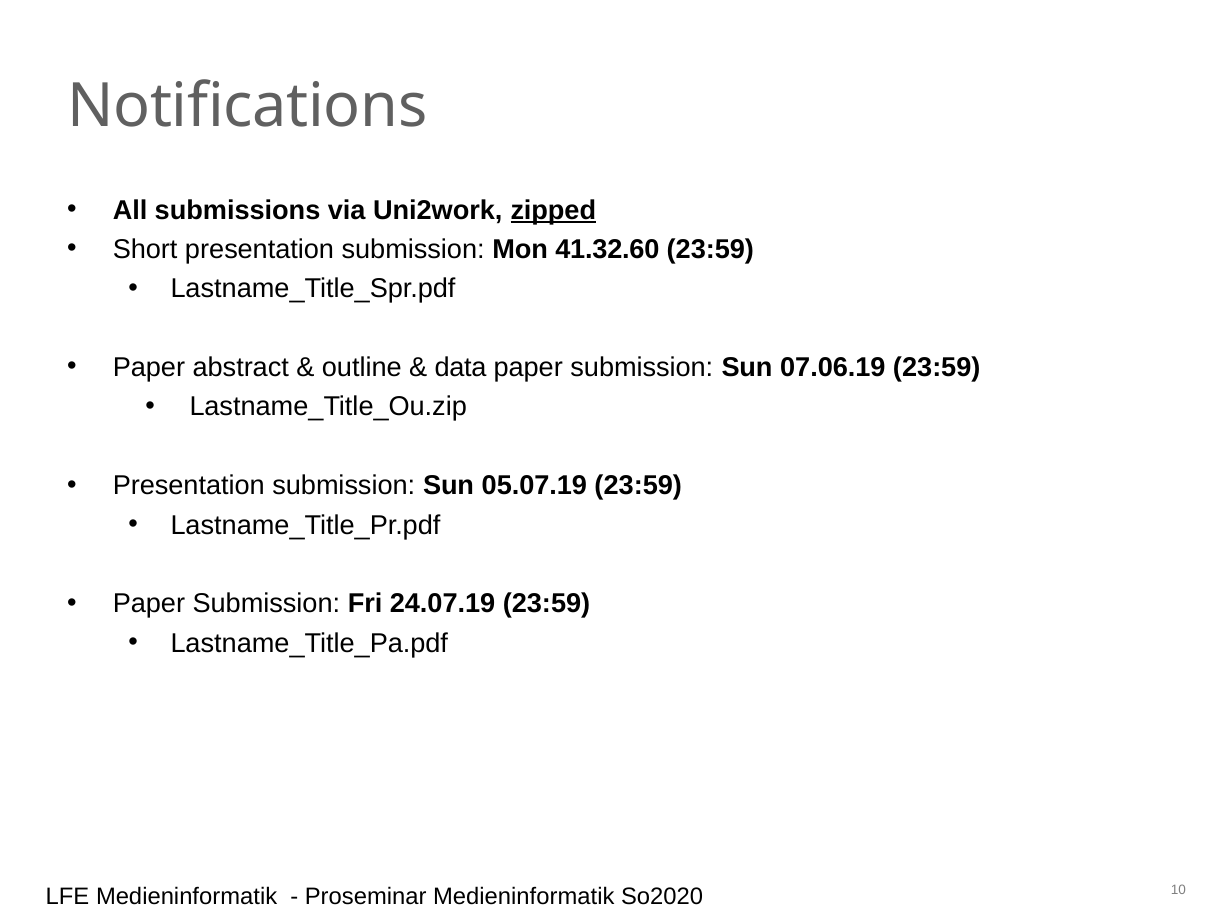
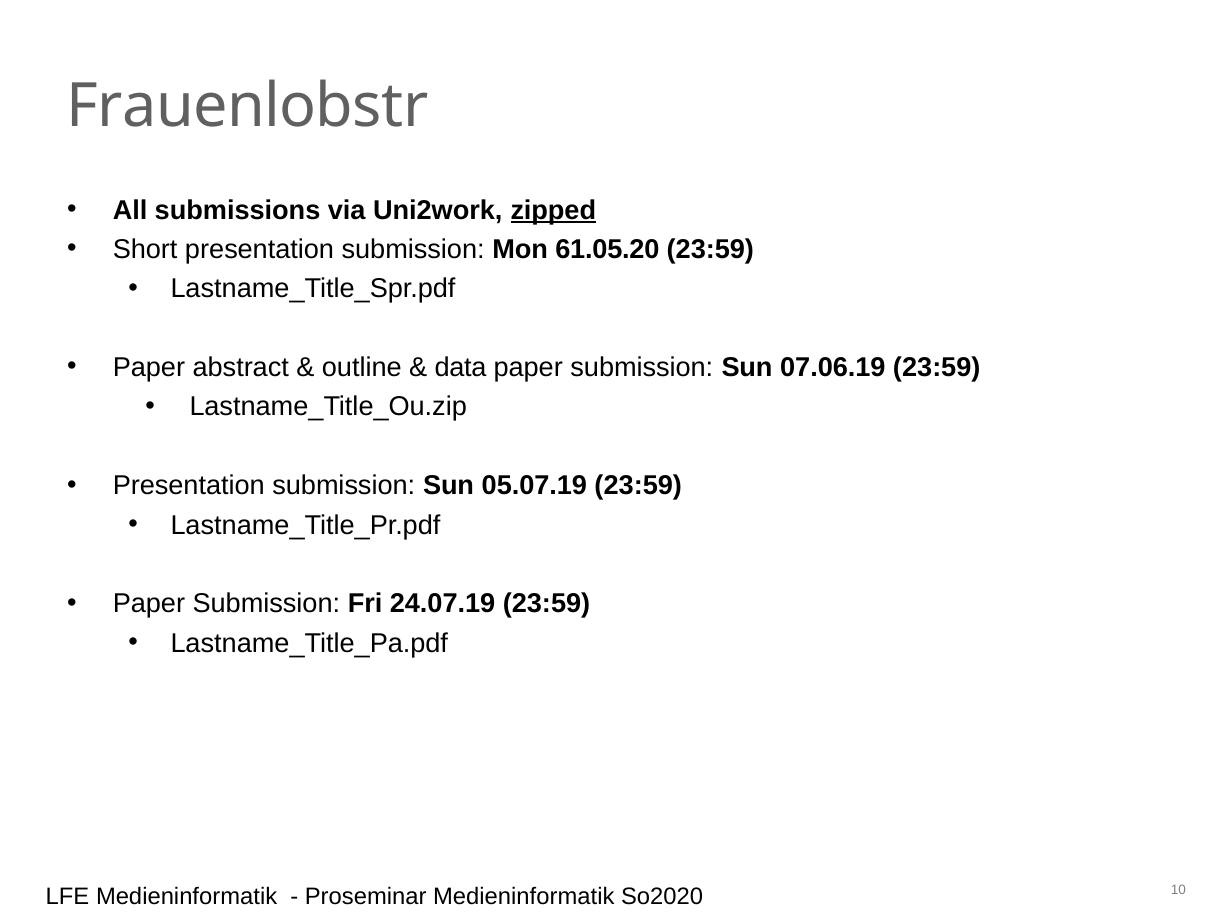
Notifications: Notifications -> Frauenlobstr
41.32.60: 41.32.60 -> 61.05.20
